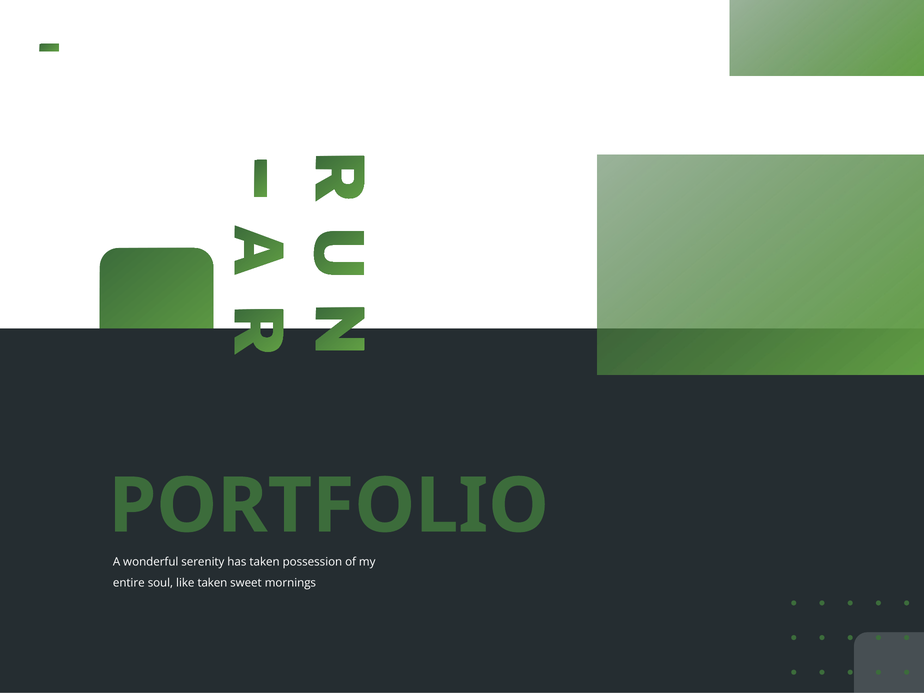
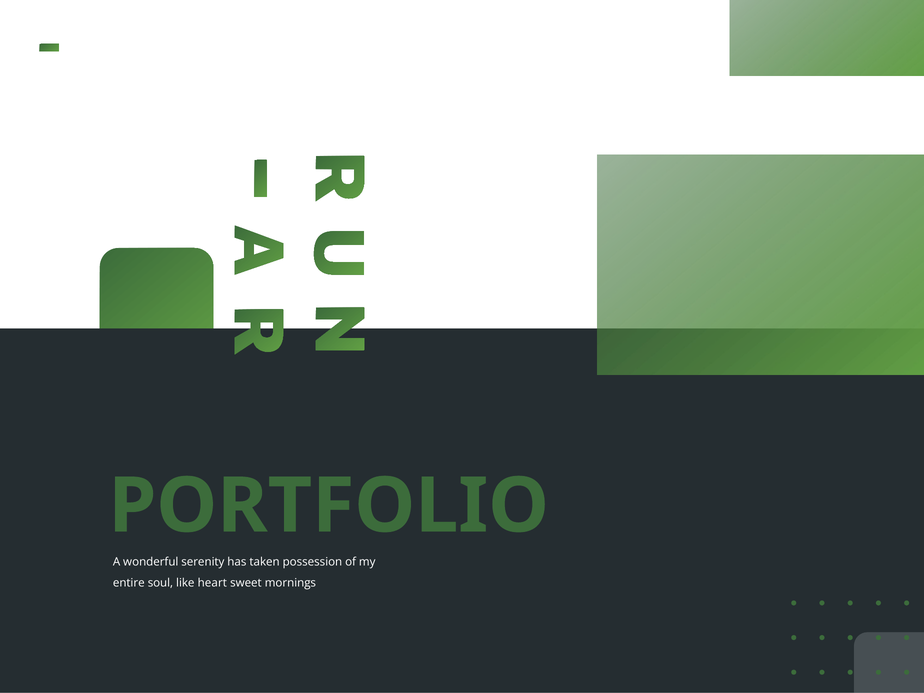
like taken: taken -> heart
